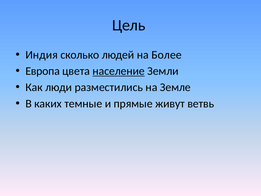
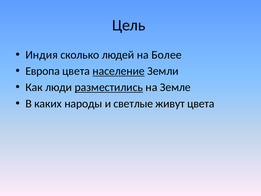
разместились underline: none -> present
темные: темные -> народы
прямые: прямые -> светлые
живут ветвь: ветвь -> цвета
